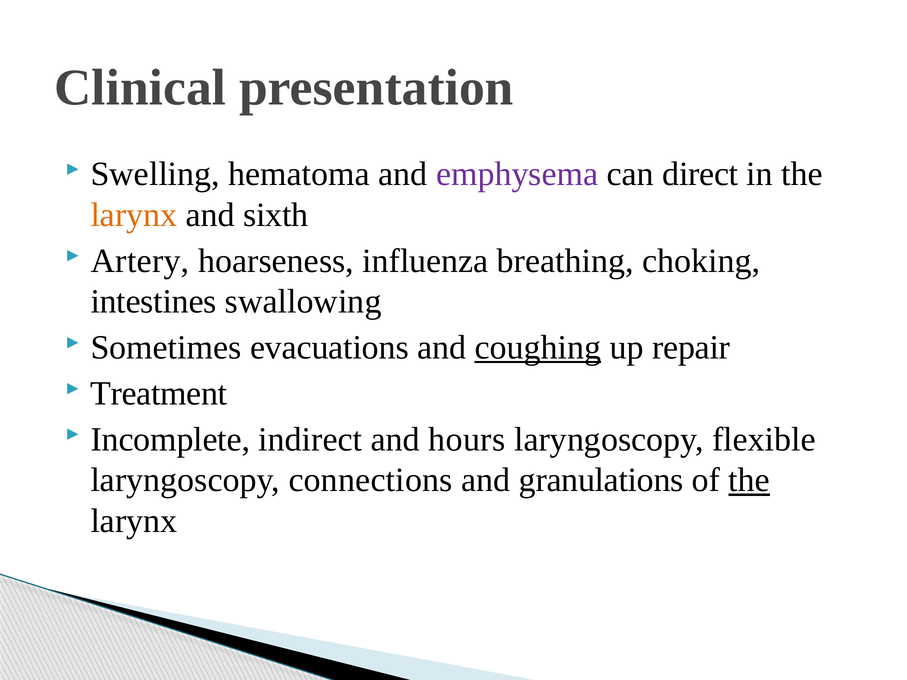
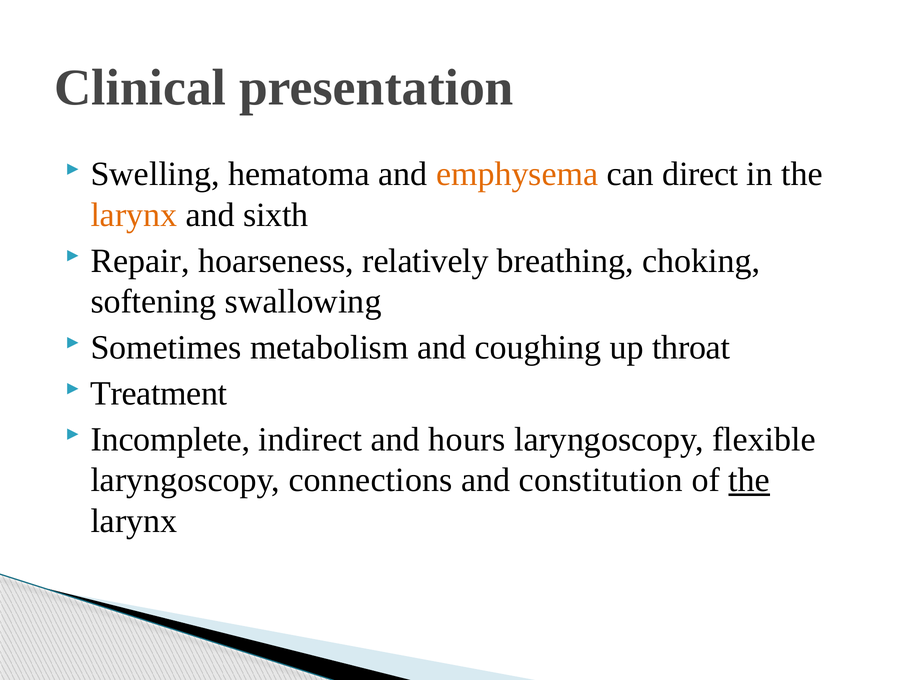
emphysema colour: purple -> orange
Artery: Artery -> Repair
influenza: influenza -> relatively
intestines: intestines -> softening
evacuations: evacuations -> metabolism
coughing underline: present -> none
repair: repair -> throat
granulations: granulations -> constitution
